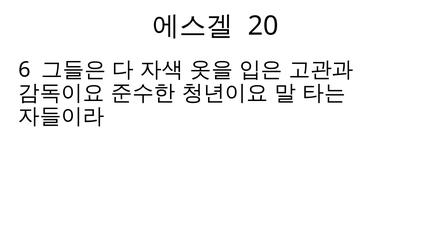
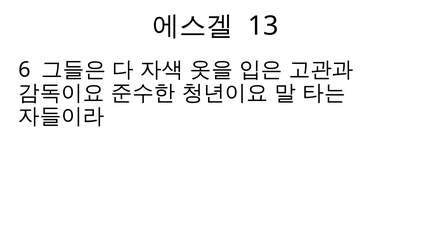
20: 20 -> 13
